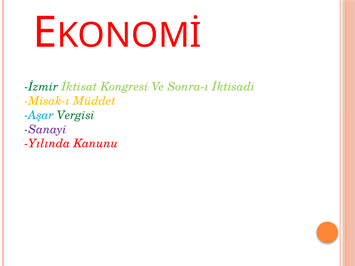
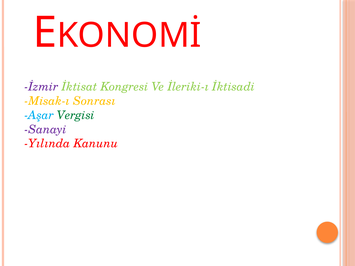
İzmir colour: green -> purple
Sonra-ı: Sonra-ı -> İleriki-ı
Müddet: Müddet -> Sonrası
